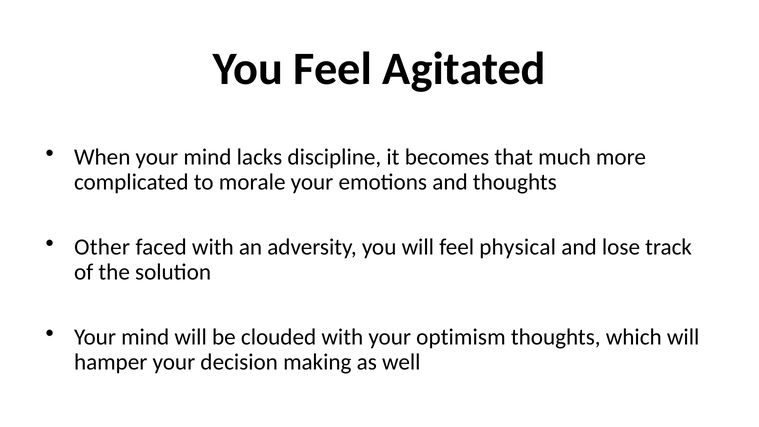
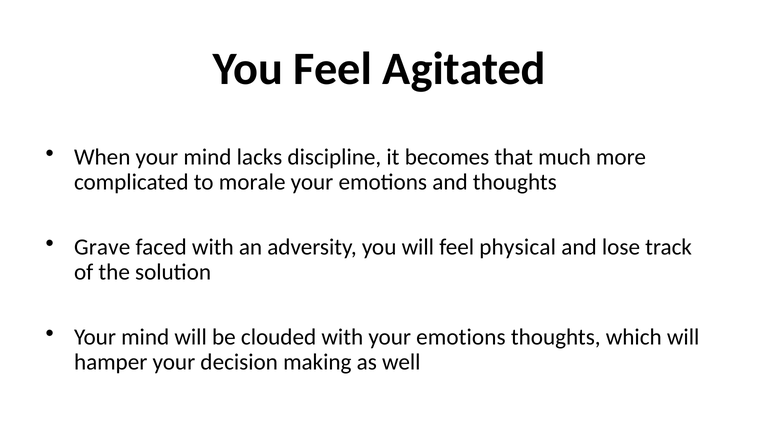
Other: Other -> Grave
with your optimism: optimism -> emotions
